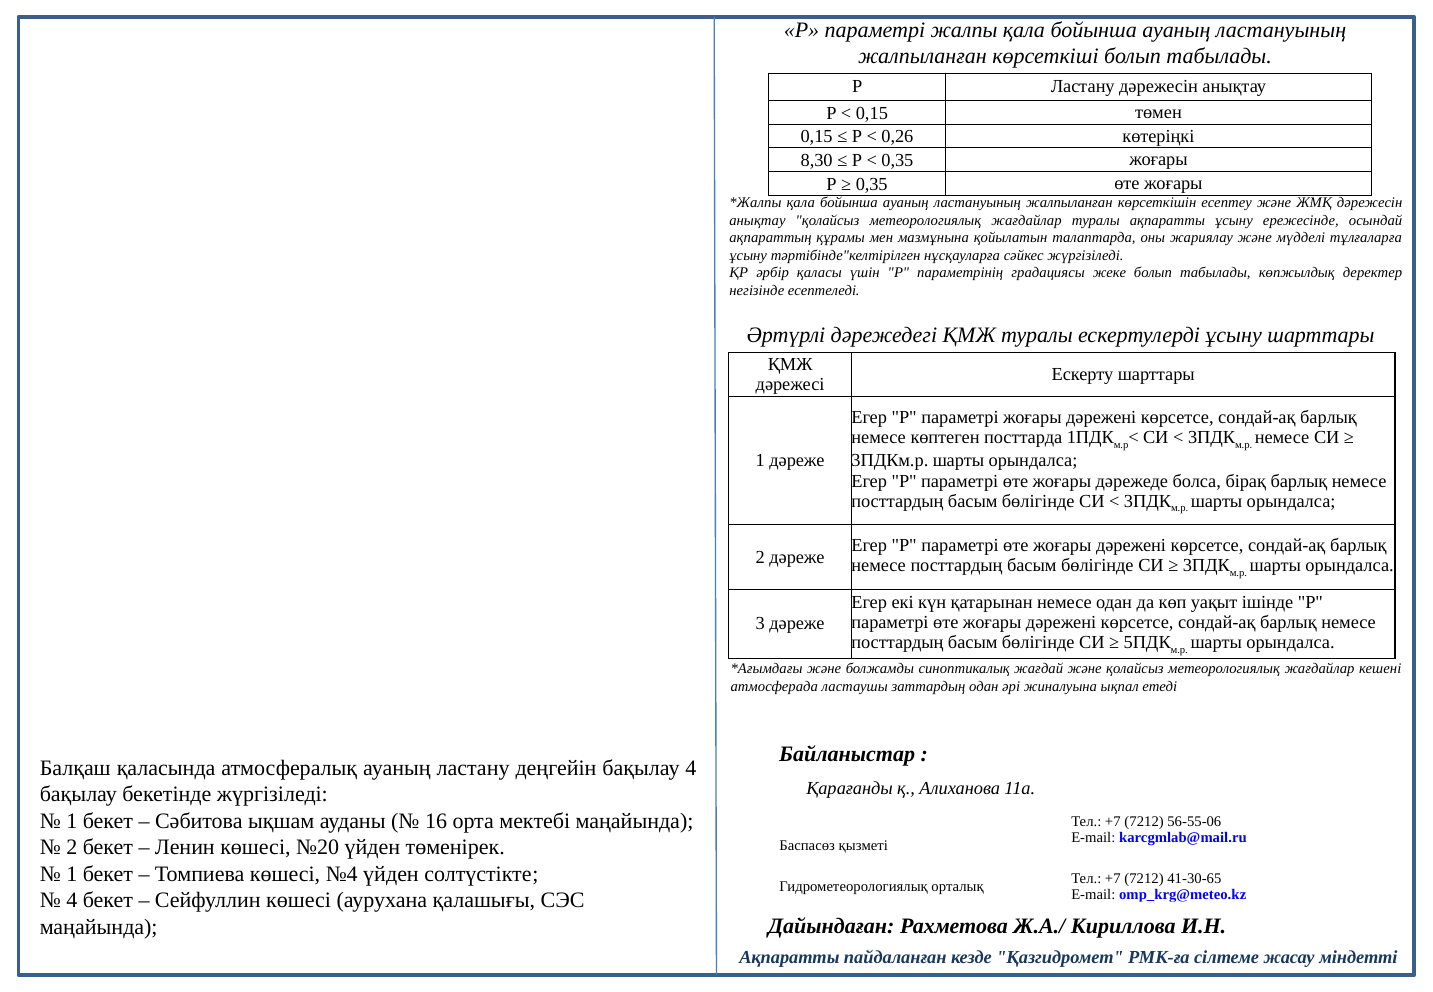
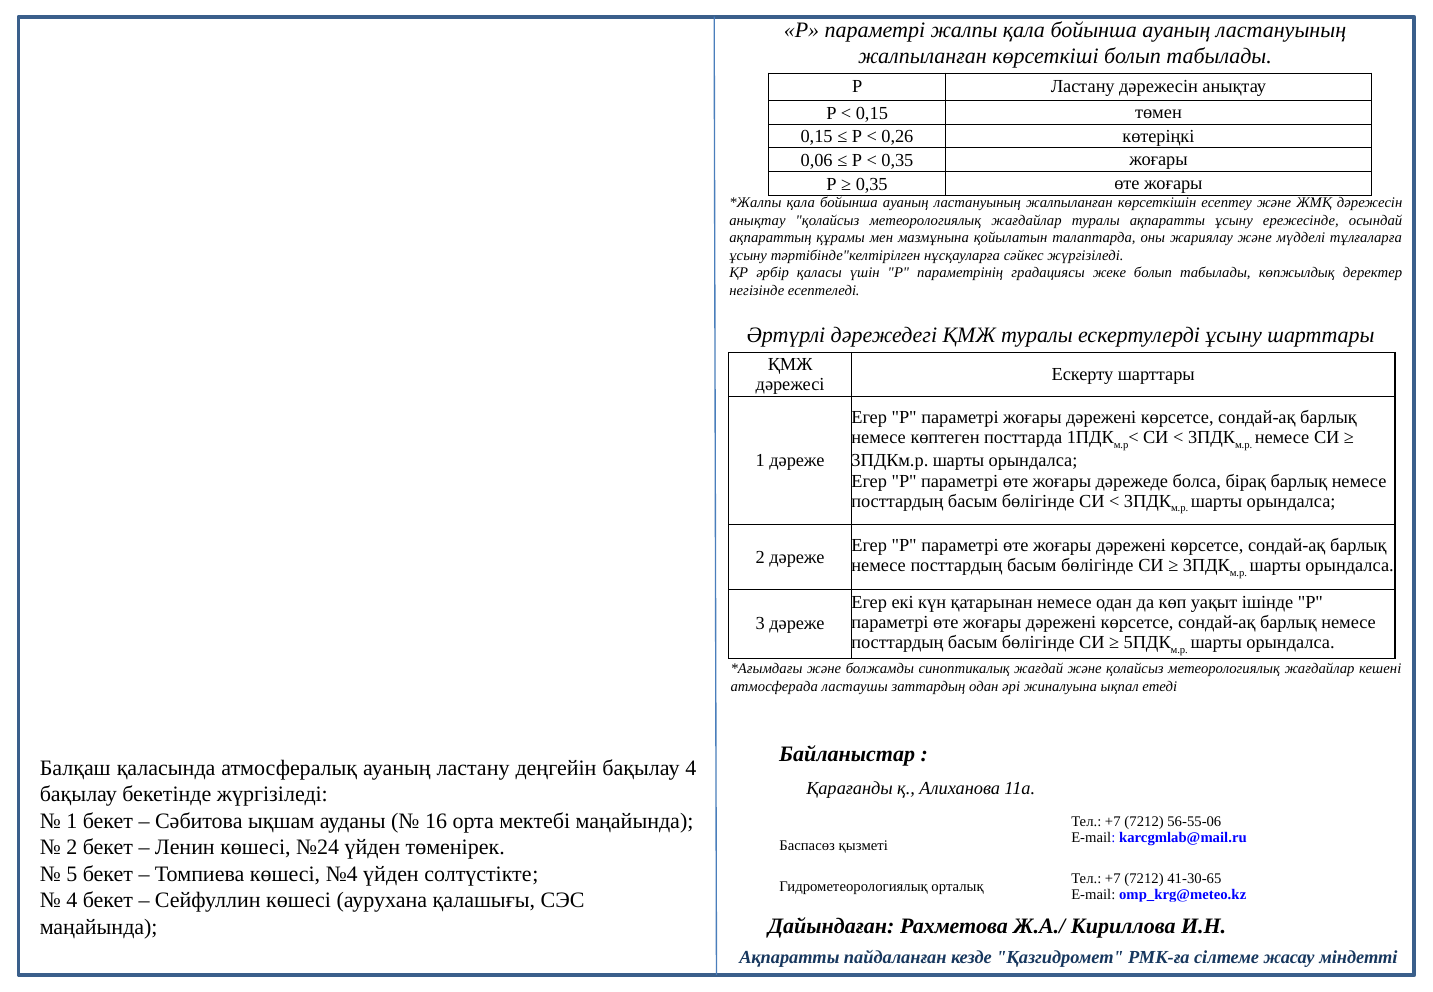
8,30: 8,30 -> 0,06
№20: №20 -> №24
1 at (72, 874): 1 -> 5
